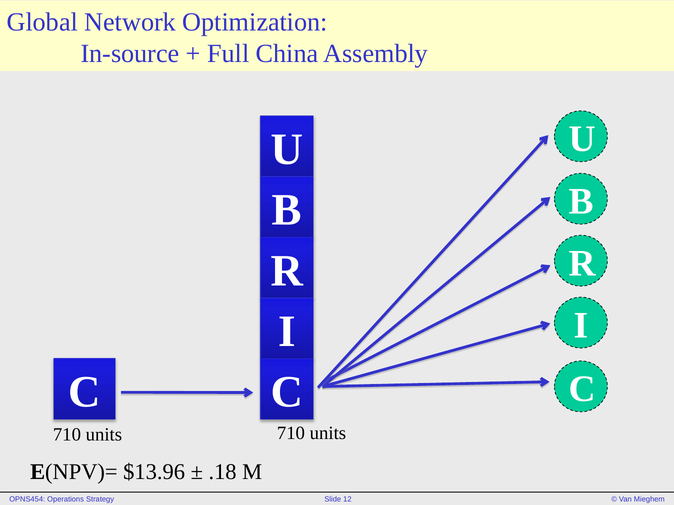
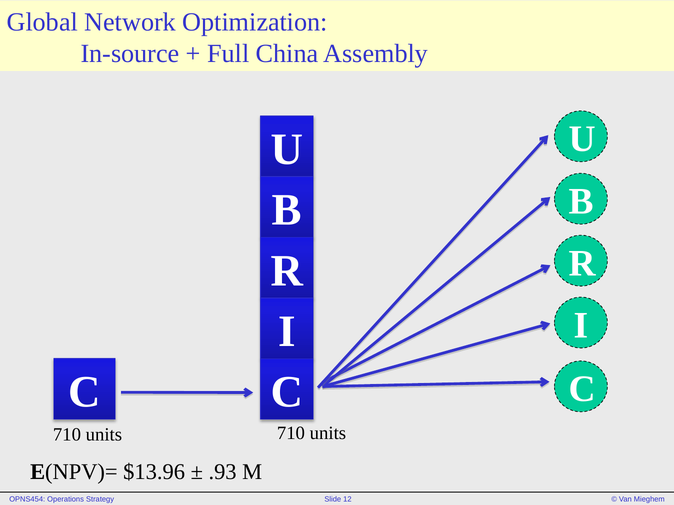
.18: .18 -> .93
